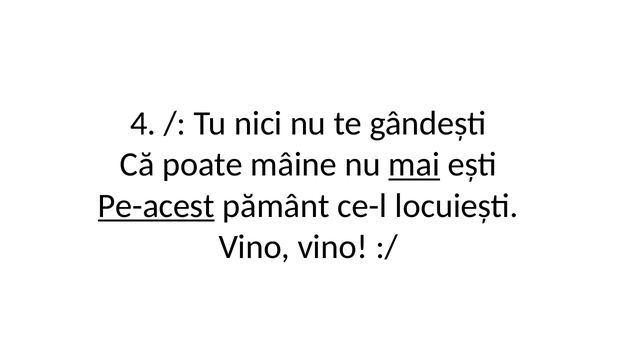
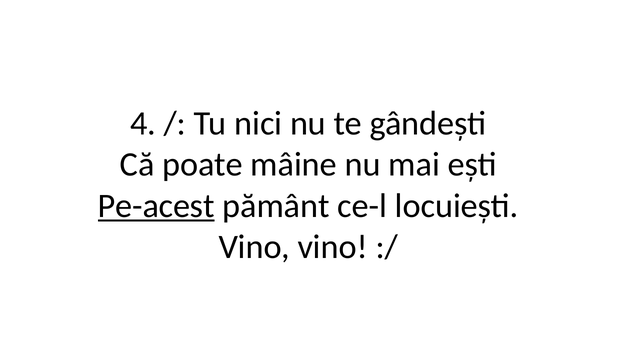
mai underline: present -> none
